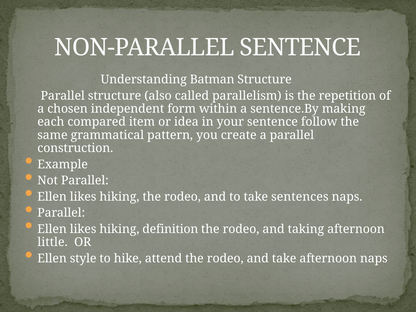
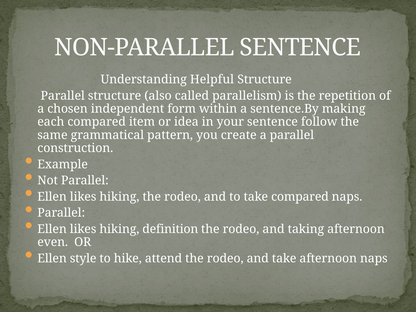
Batman: Batman -> Helpful
take sentences: sentences -> compared
little: little -> even
